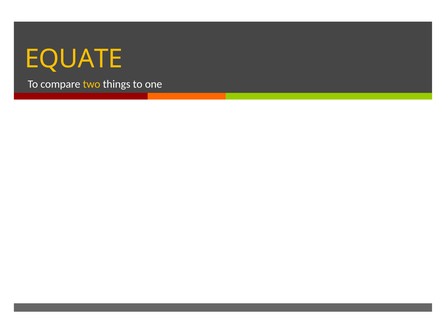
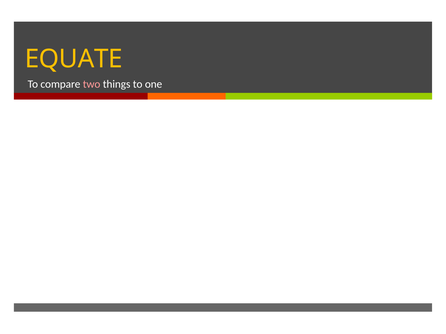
two colour: yellow -> pink
